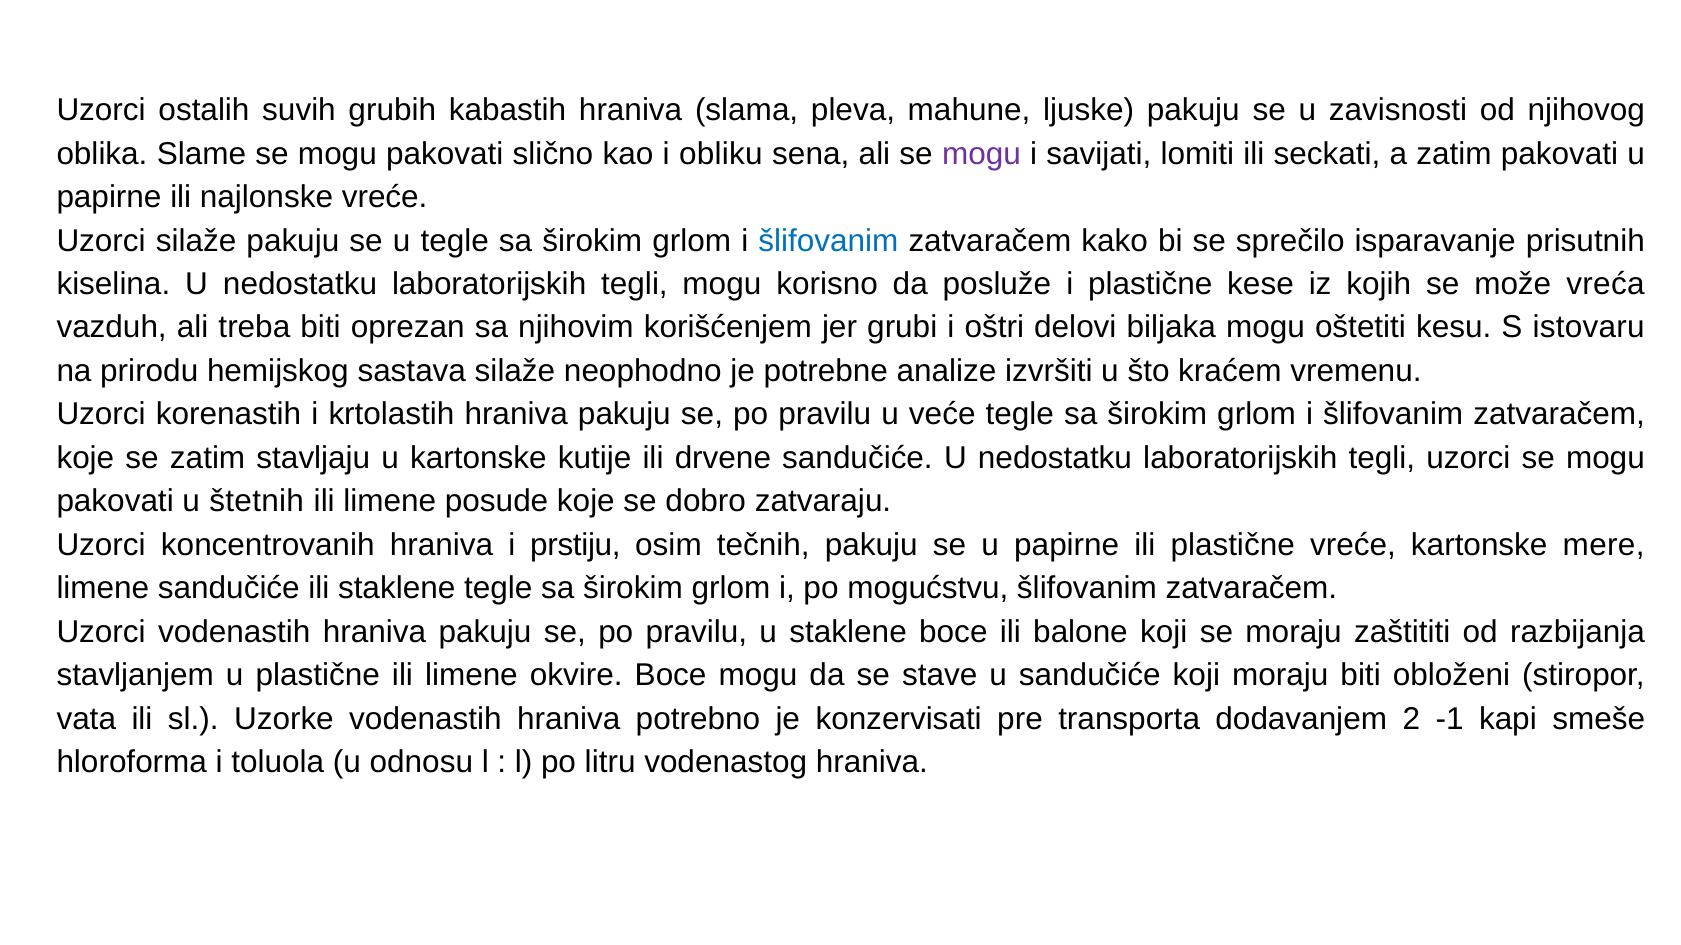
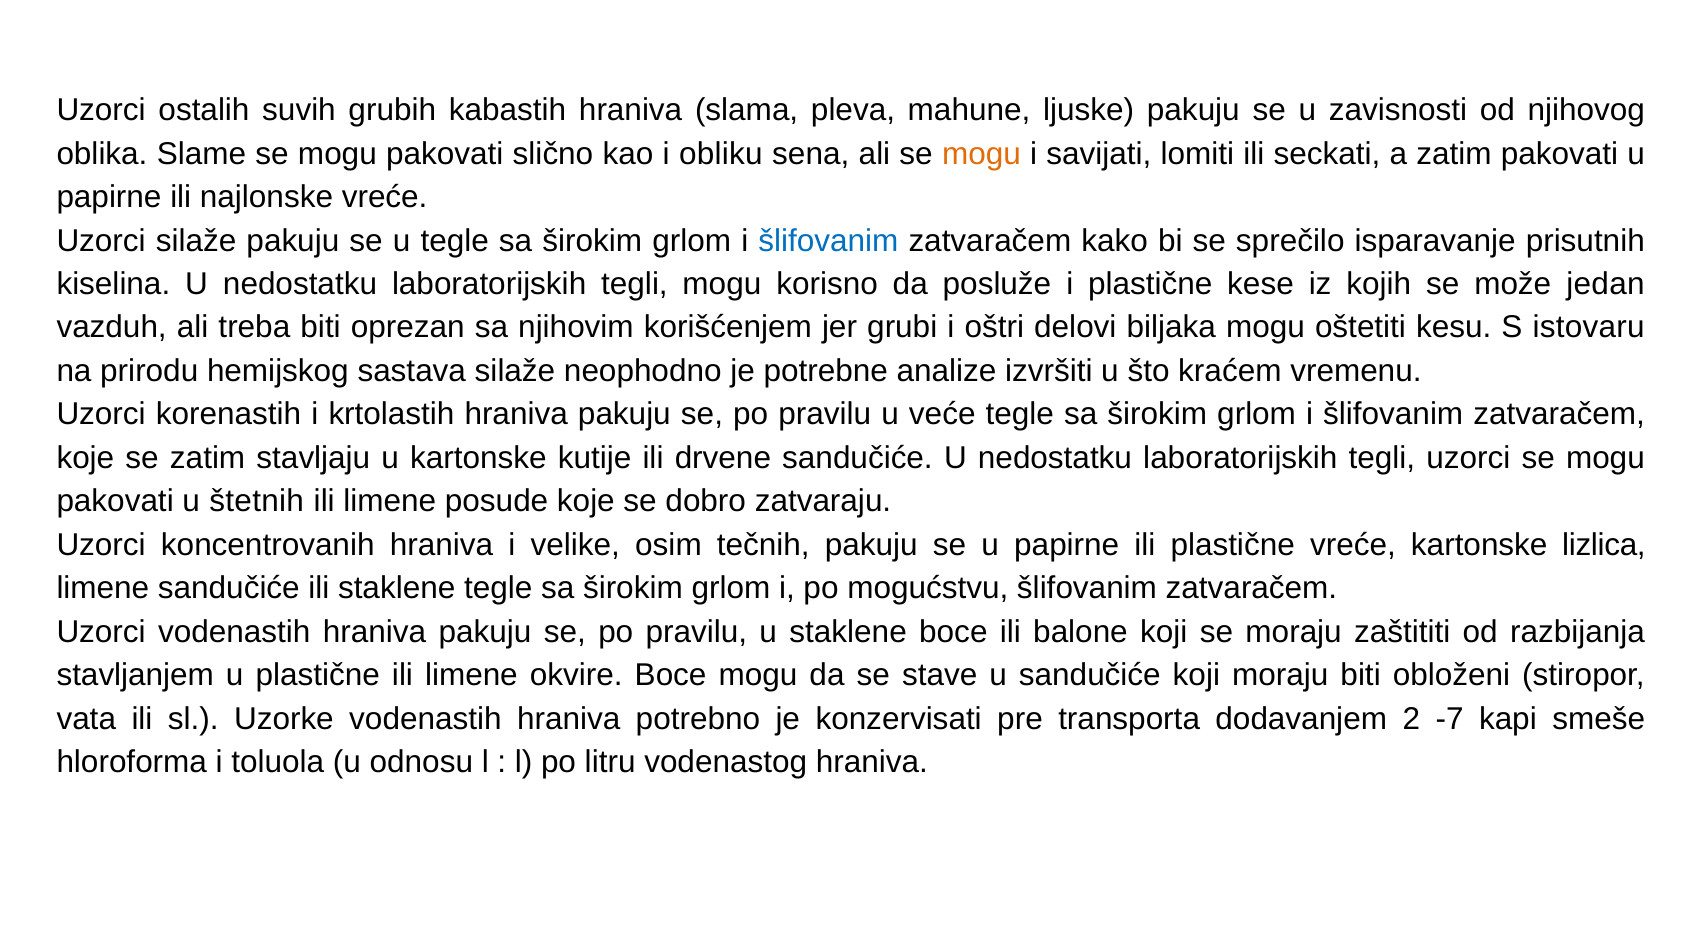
mogu at (981, 154) colour: purple -> orange
vreća: vreća -> jedan
prstiju: prstiju -> velike
mere: mere -> lizlica
-1: -1 -> -7
